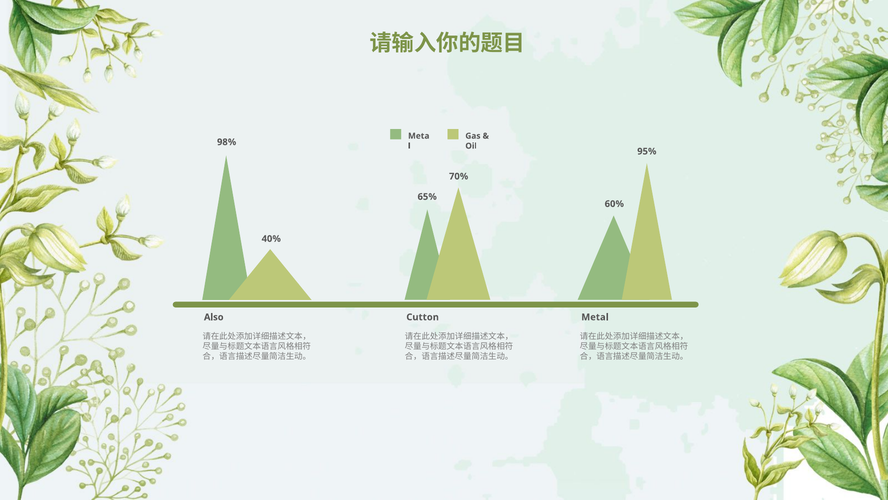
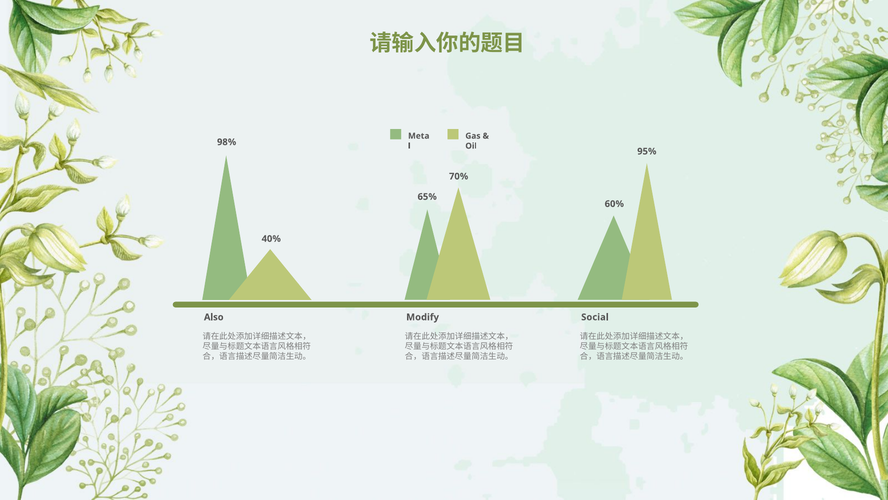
Cutton: Cutton -> Modify
Metal: Metal -> Social
